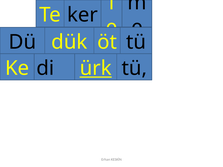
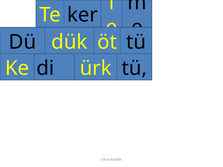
ürk underline: present -> none
